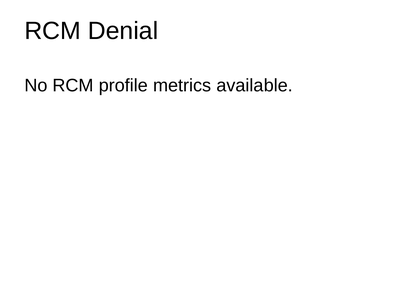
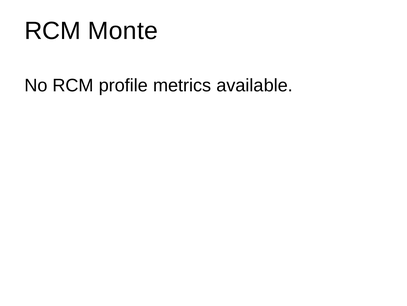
Denial: Denial -> Monte
